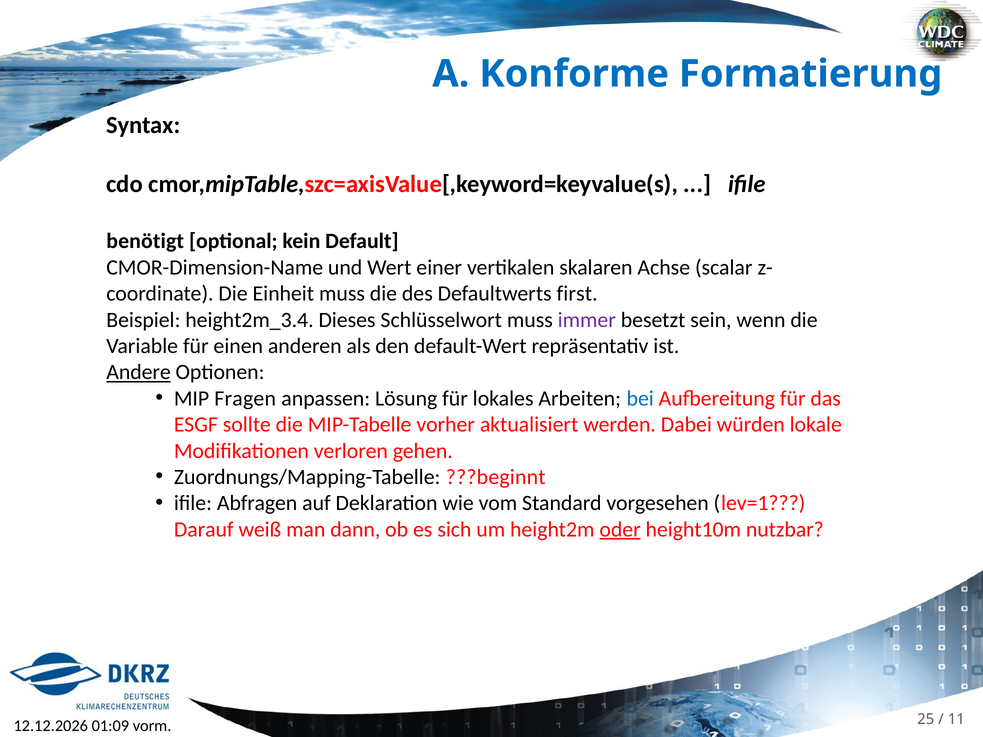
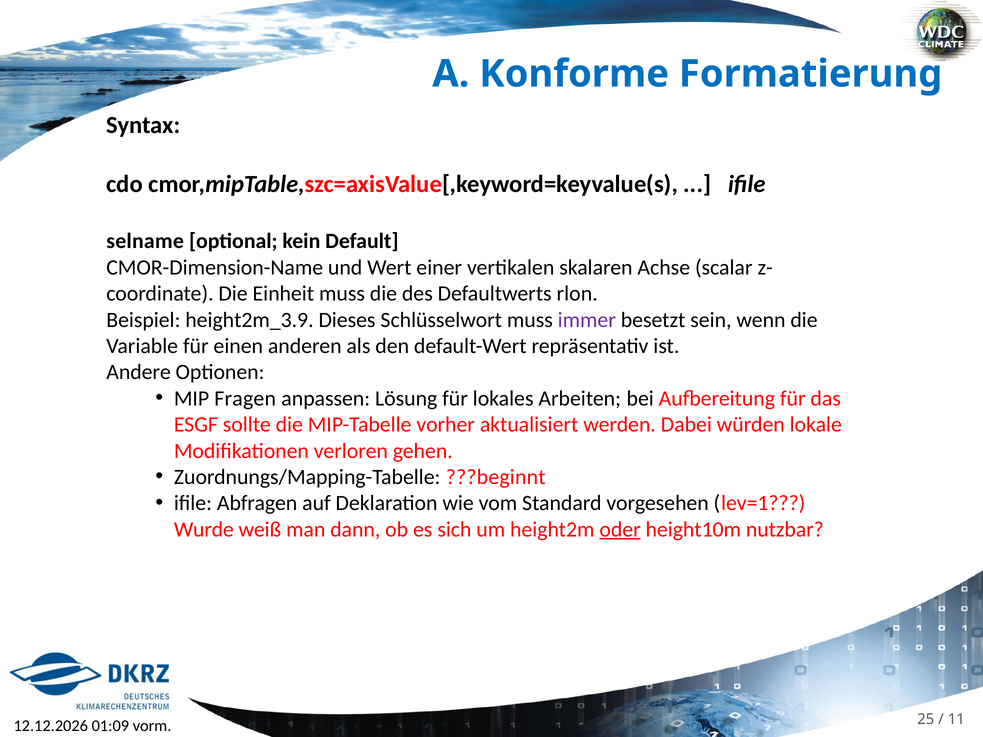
benötigt: benötigt -> selname
first: first -> rlon
height2m_3.4: height2m_3.4 -> height2m_3.9
Andere underline: present -> none
bei colour: blue -> black
Darauf: Darauf -> Wurde
